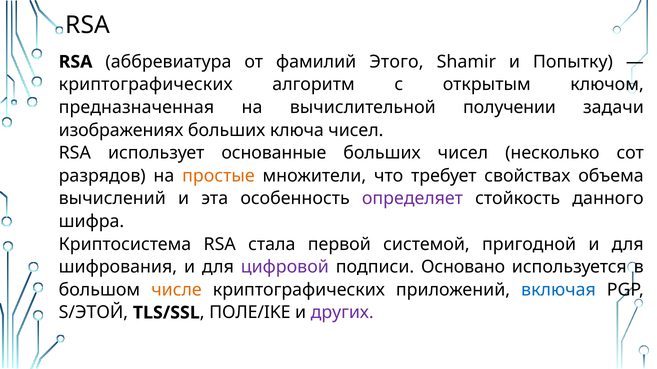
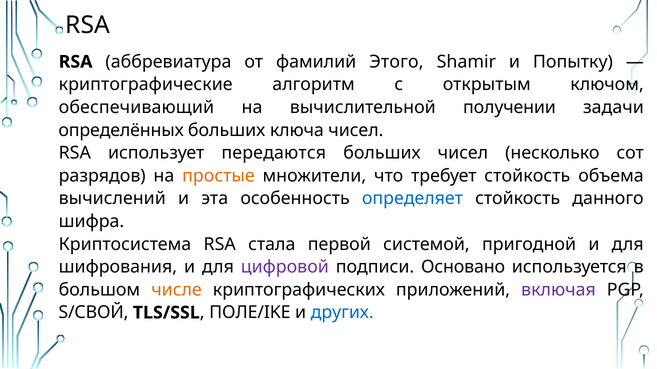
криптографических at (146, 85): криптографических -> криптографические
предназначенная: предназначенная -> обеспечивающий
изображениях: изображениях -> определённых
основанные: основанные -> передаются
требует свойствах: свойствах -> стойкость
определяет colour: purple -> blue
включая colour: blue -> purple
S/ЭТОЙ: S/ЭТОЙ -> S/СВОЙ
других colour: purple -> blue
